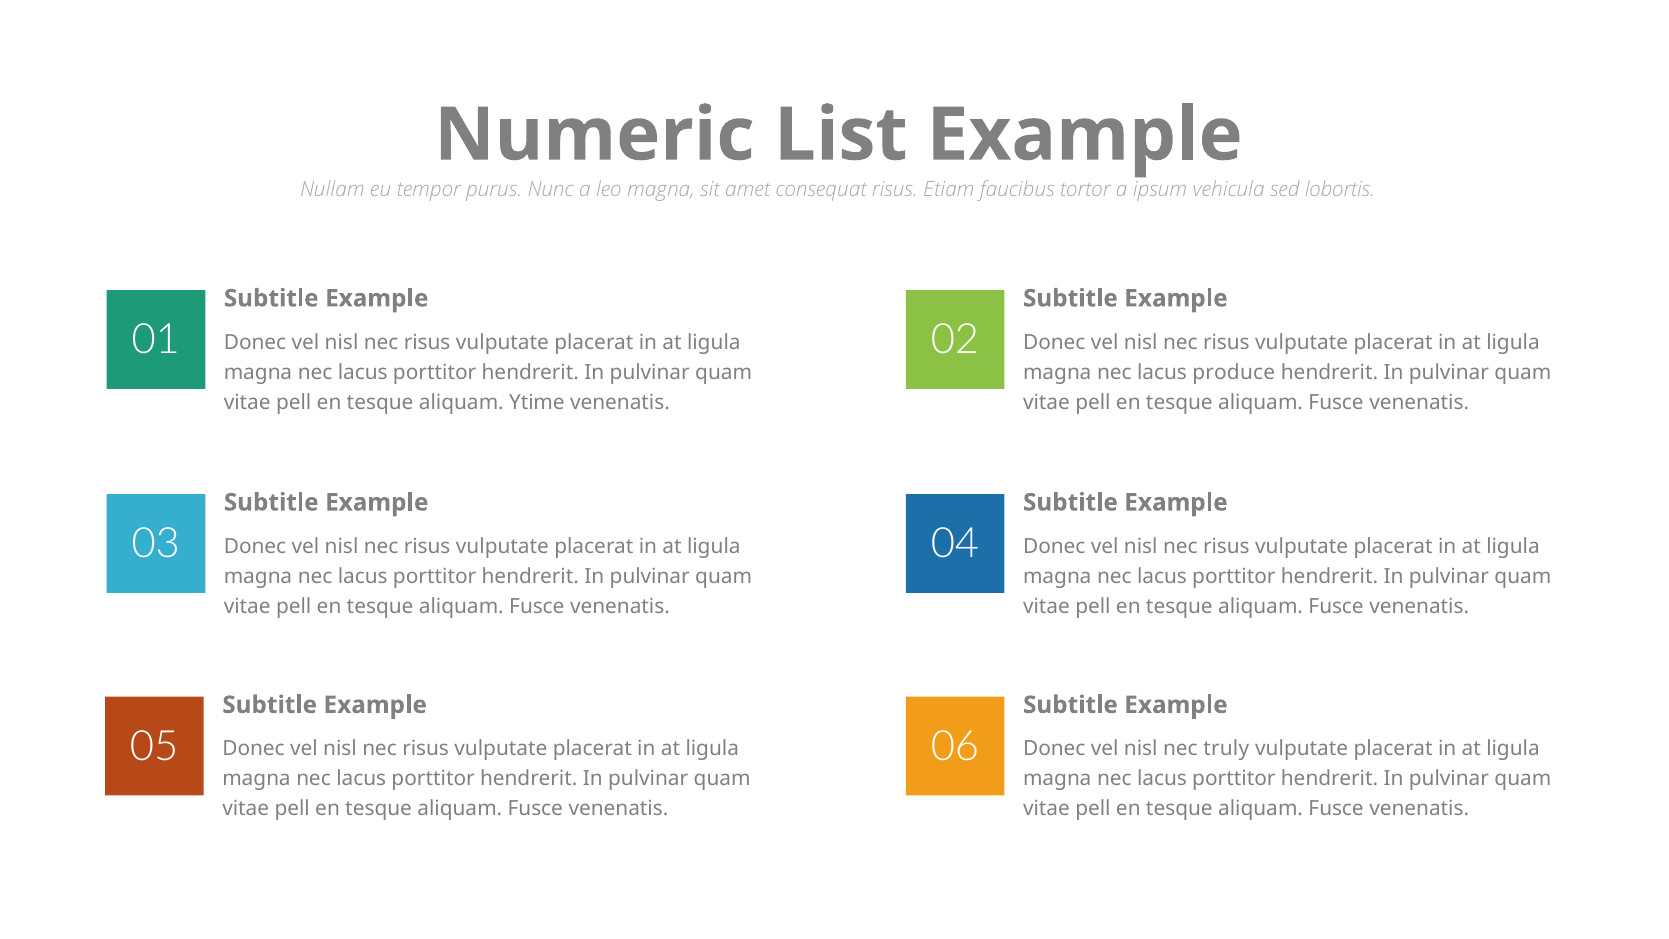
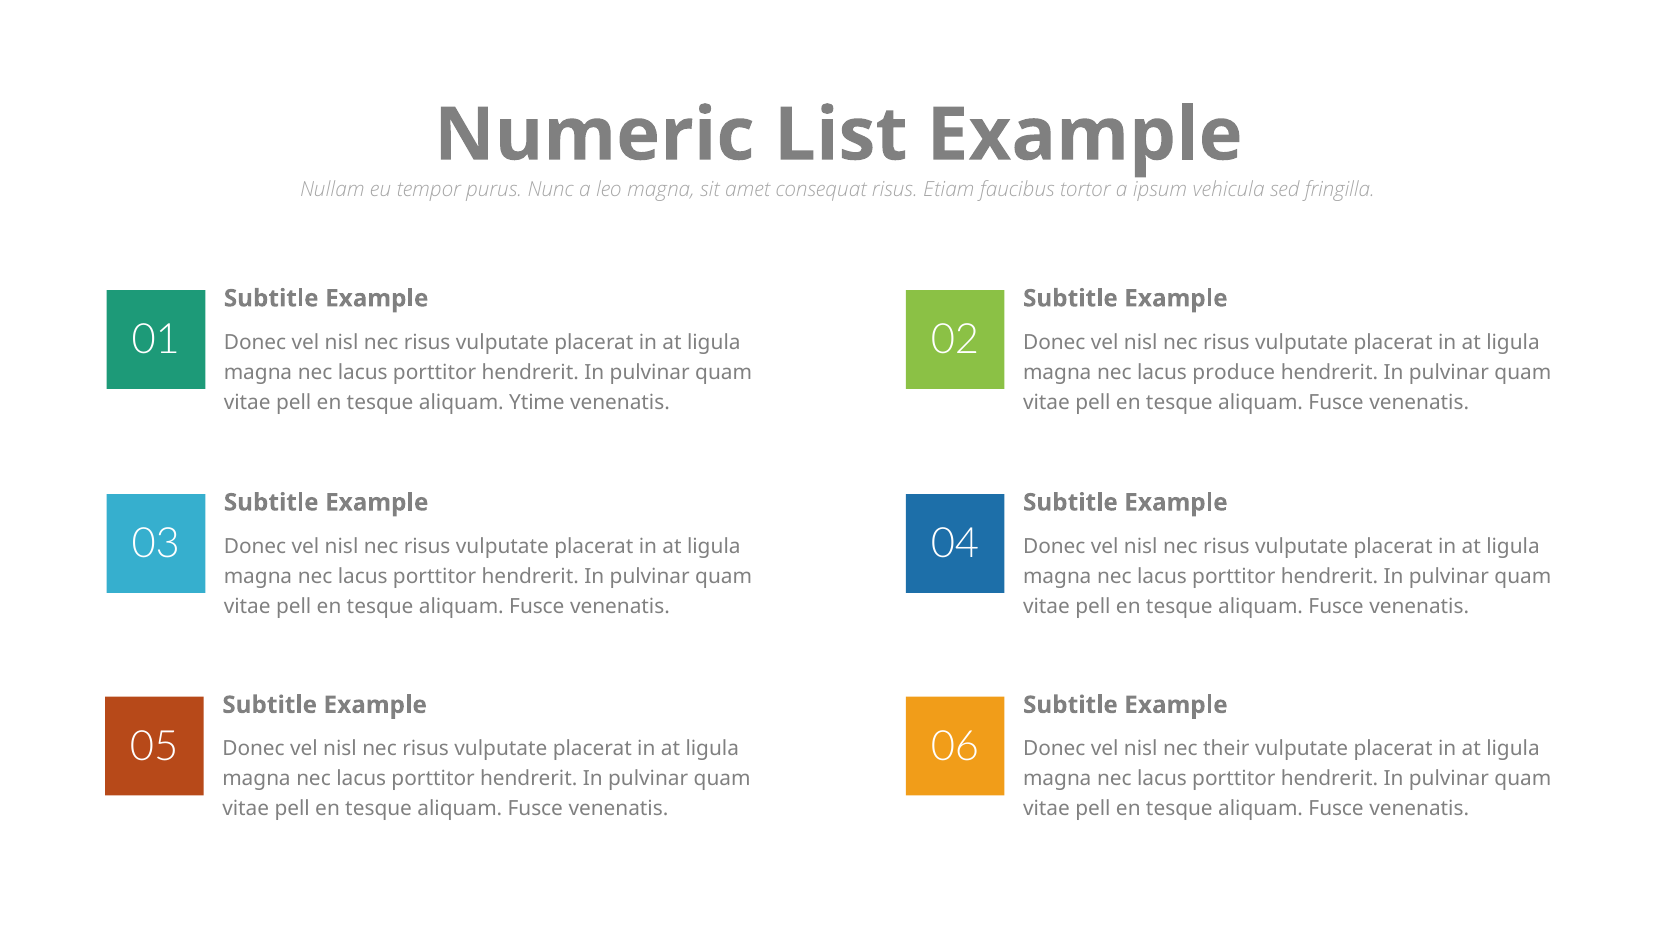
lobortis: lobortis -> fringilla
truly: truly -> their
